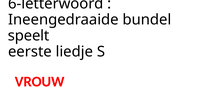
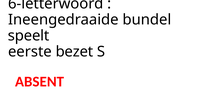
liedje: liedje -> bezet
VROUW: VROUW -> ABSENT
